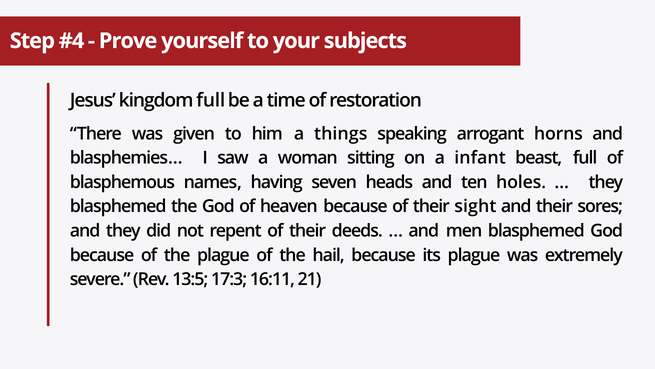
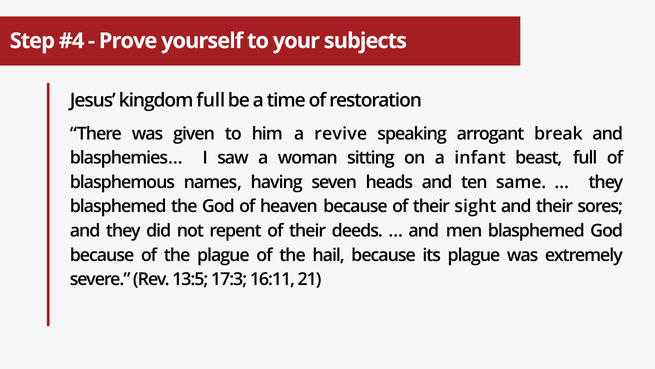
things: things -> revive
horns: horns -> break
holes: holes -> same
